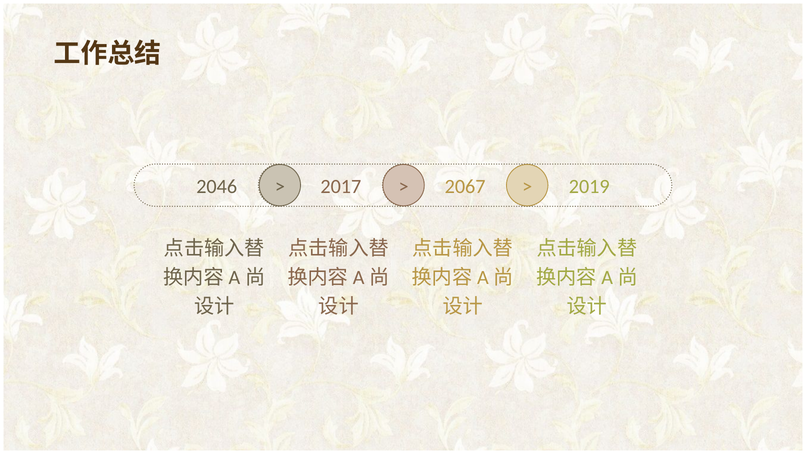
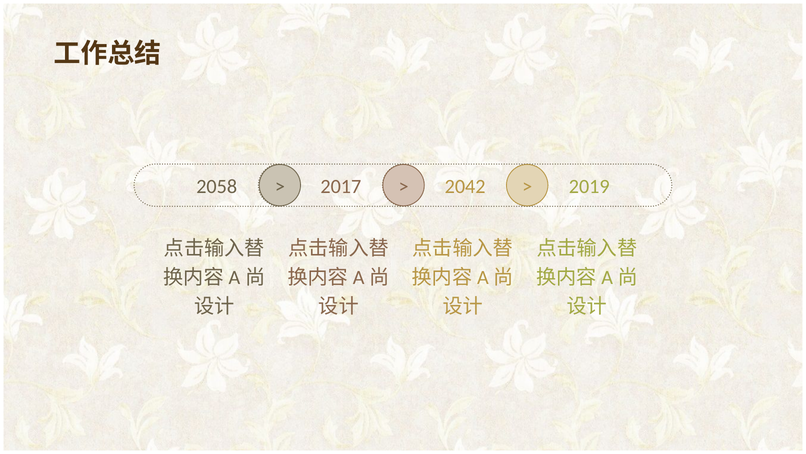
2046: 2046 -> 2058
2067: 2067 -> 2042
